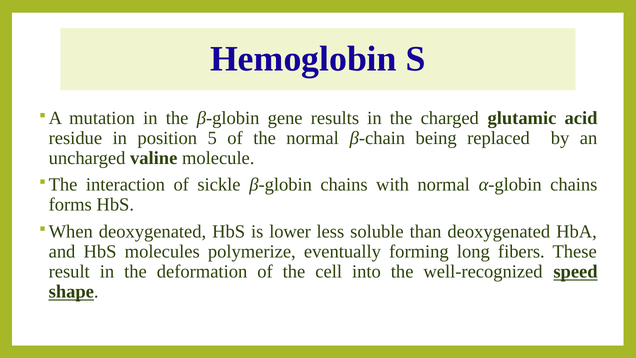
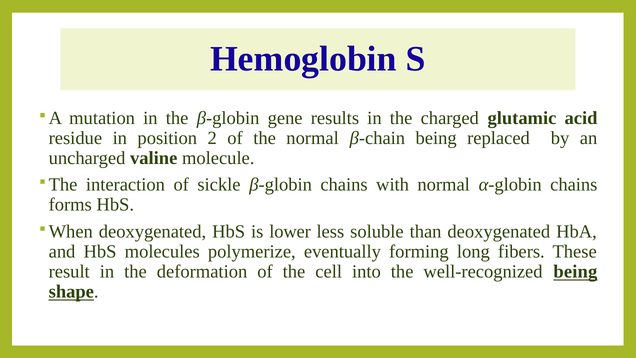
5: 5 -> 2
well-recognized speed: speed -> being
